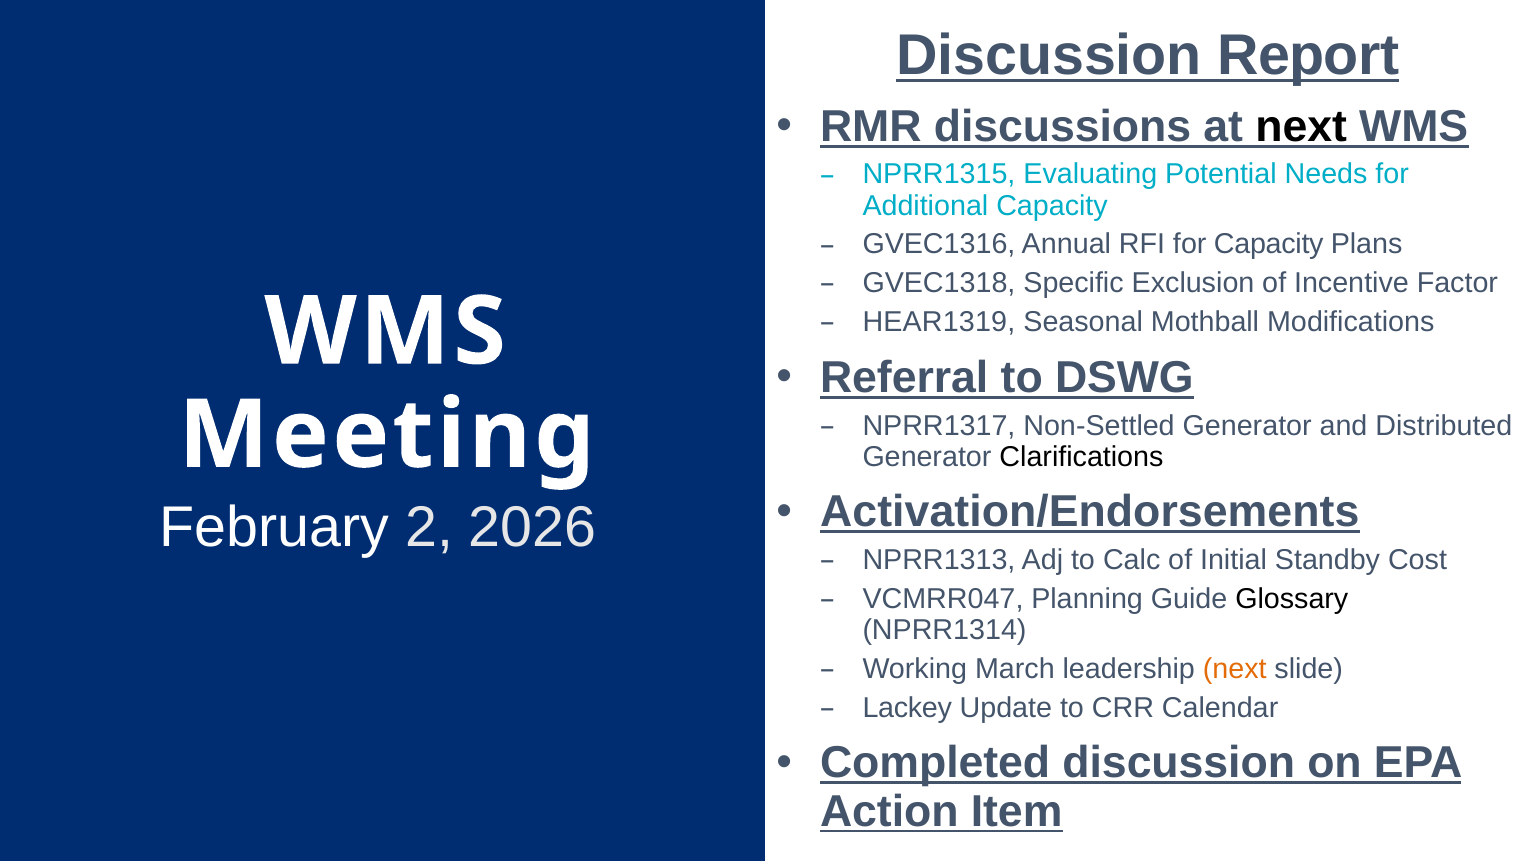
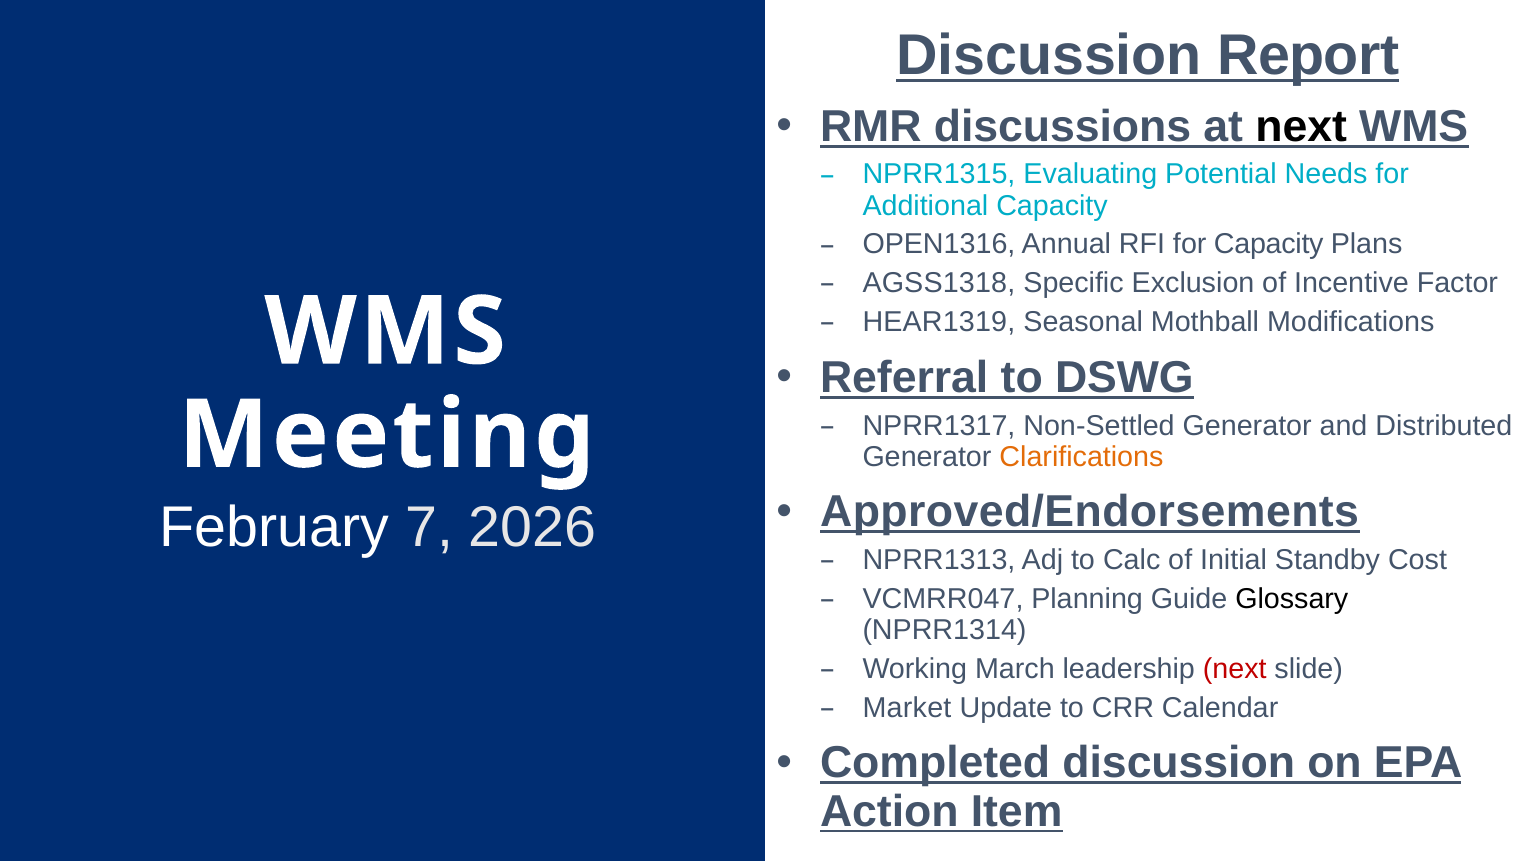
GVEC1316: GVEC1316 -> OPEN1316
GVEC1318: GVEC1318 -> AGSS1318
Clarifications colour: black -> orange
Activation/Endorsements: Activation/Endorsements -> Approved/Endorsements
2: 2 -> 7
next at (1235, 668) colour: orange -> red
Lackey: Lackey -> Market
